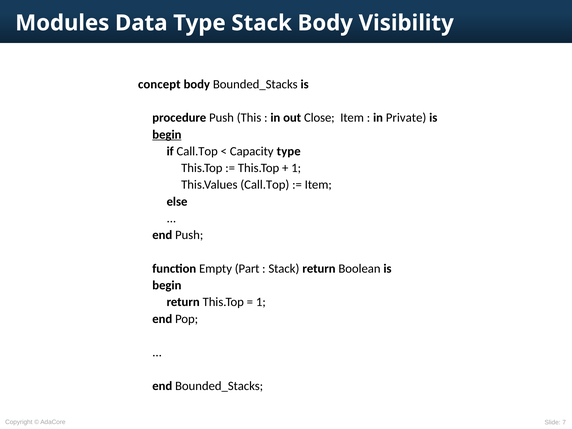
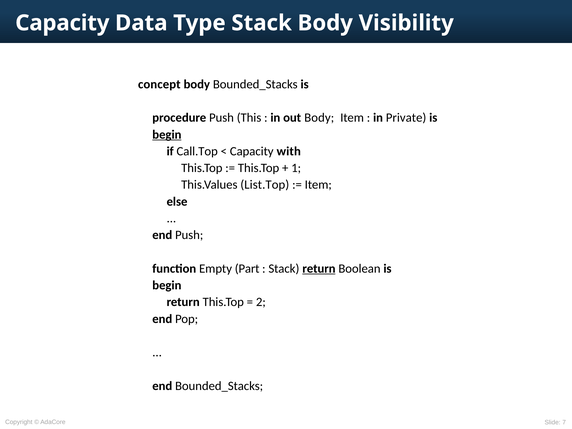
Modules at (62, 23): Modules -> Capacity
out Close: Close -> Body
Capacity type: type -> with
This.Values Call.Top: Call.Top -> List.Top
return at (319, 269) underline: none -> present
1 at (261, 302): 1 -> 2
